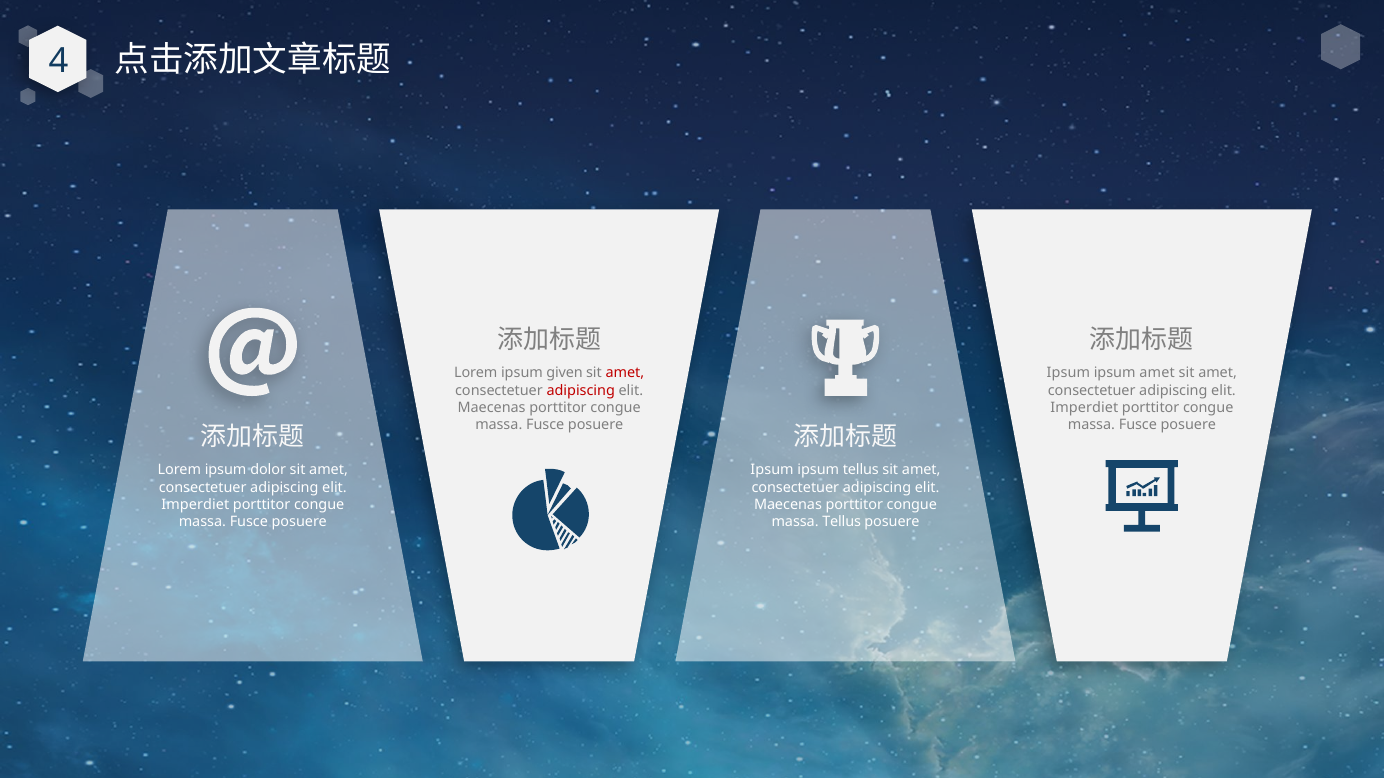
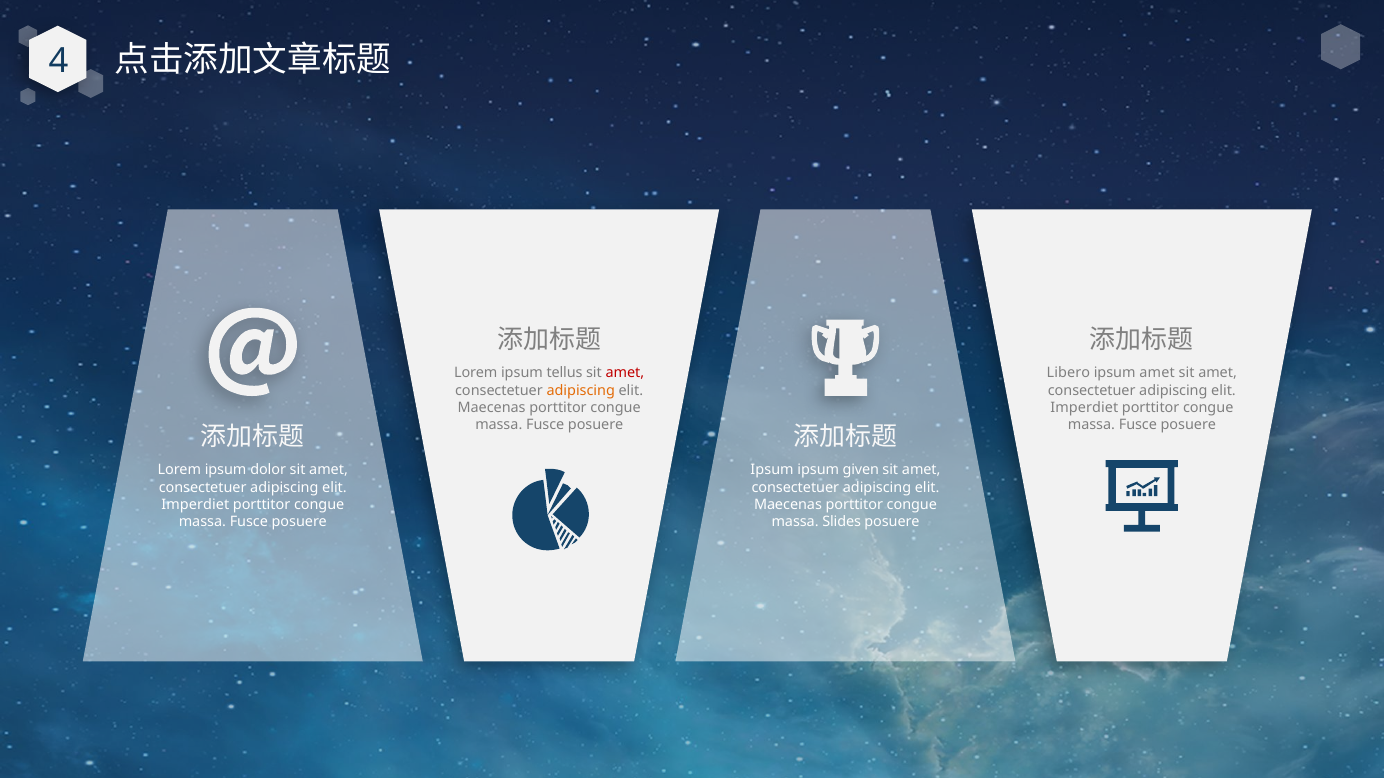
given: given -> tellus
Ipsum at (1068, 373): Ipsum -> Libero
adipiscing at (581, 390) colour: red -> orange
ipsum tellus: tellus -> given
massa Tellus: Tellus -> Slides
